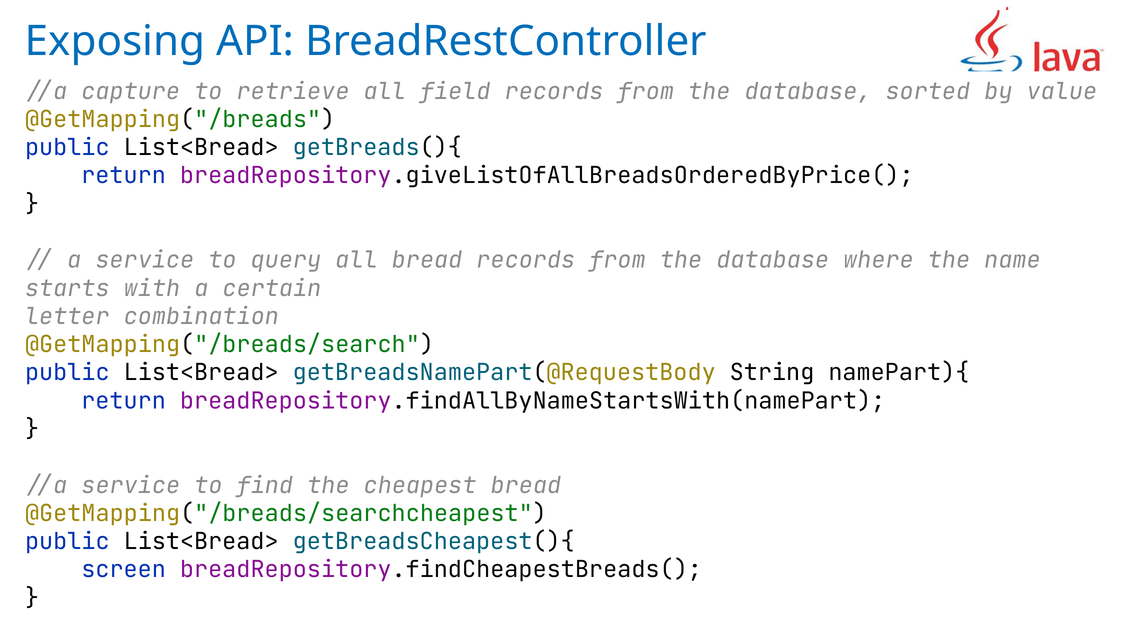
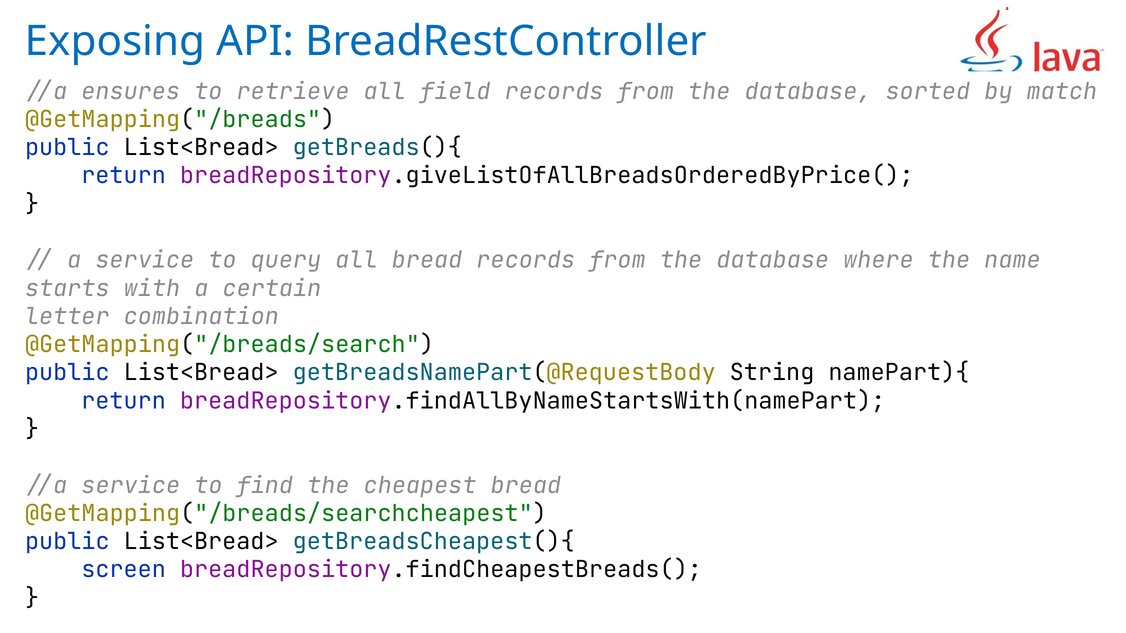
capture: capture -> ensures
value: value -> match
